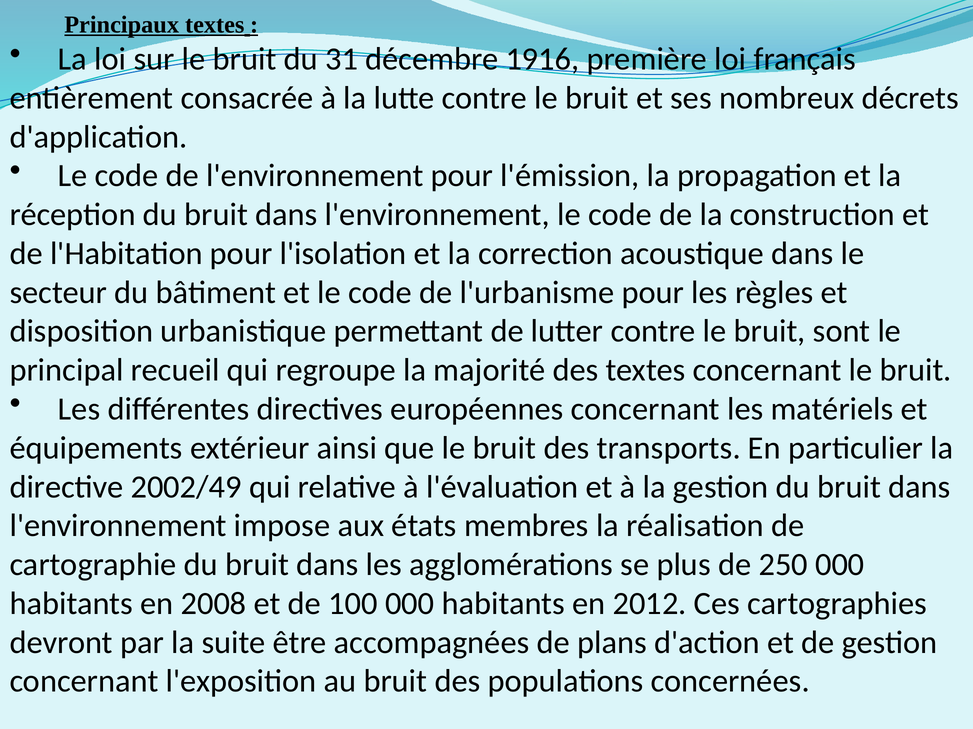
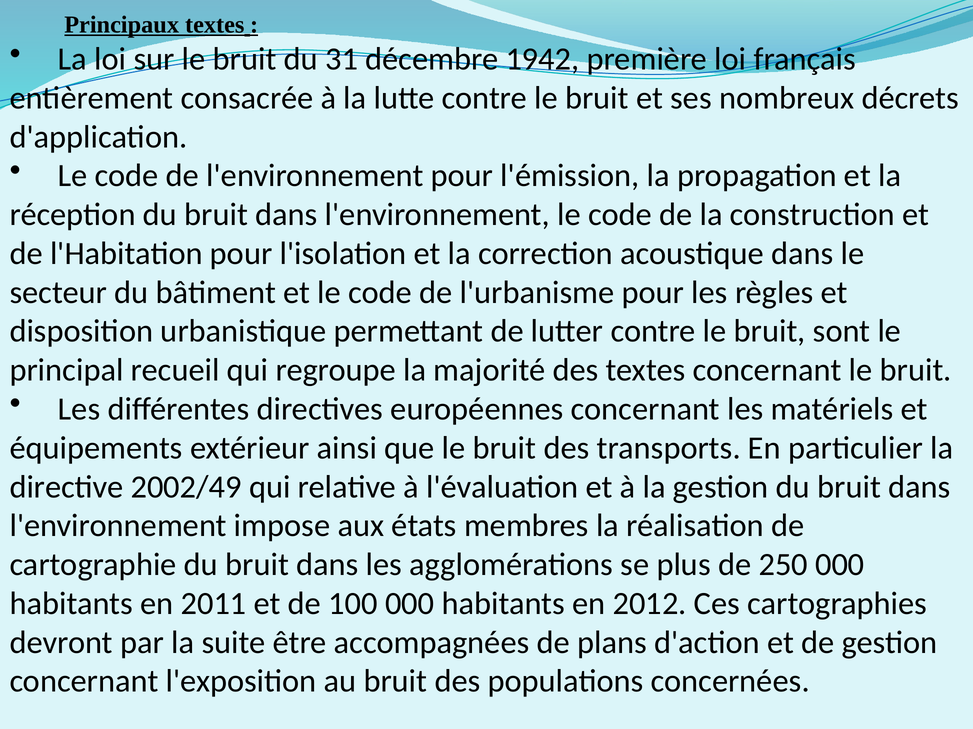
1916: 1916 -> 1942
2008: 2008 -> 2011
